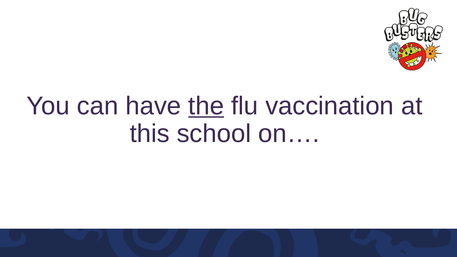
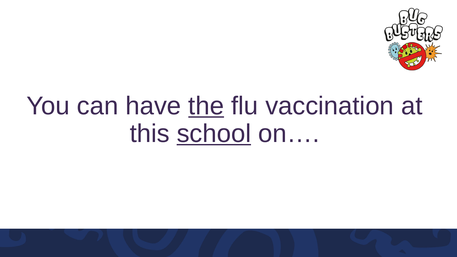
school underline: none -> present
